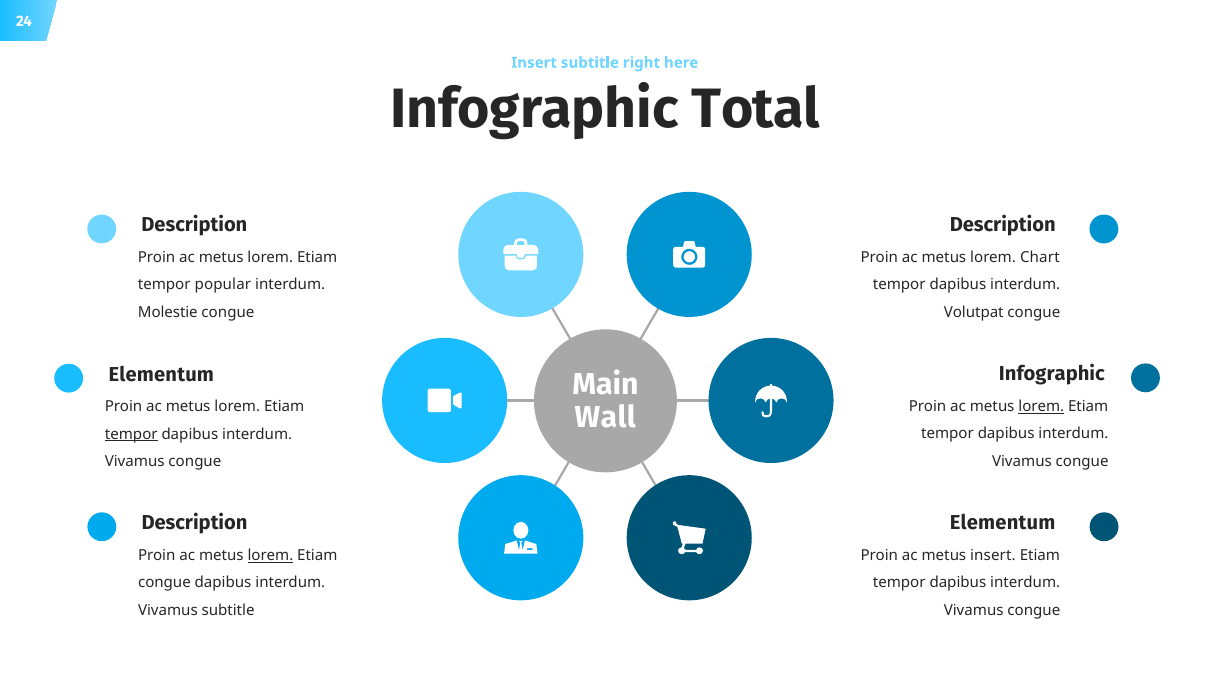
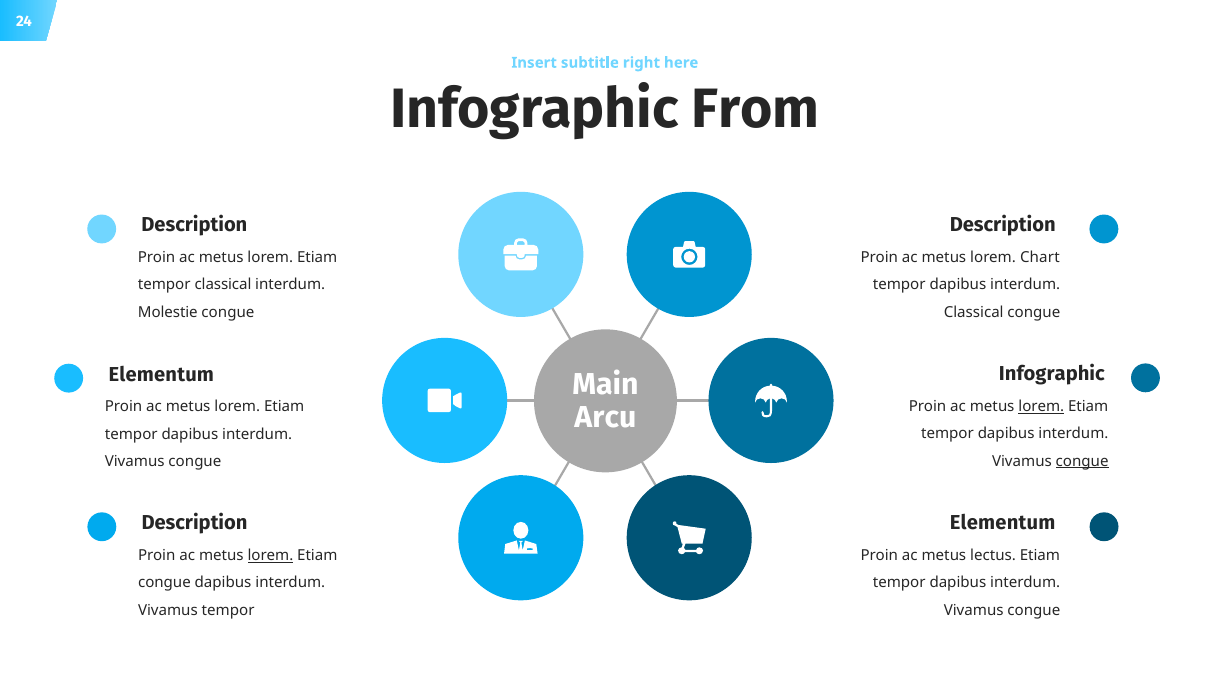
Total: Total -> From
tempor popular: popular -> classical
Volutpat at (974, 312): Volutpat -> Classical
Wall: Wall -> Arcu
tempor at (131, 434) underline: present -> none
congue at (1082, 461) underline: none -> present
metus insert: insert -> lectus
Vivamus subtitle: subtitle -> tempor
